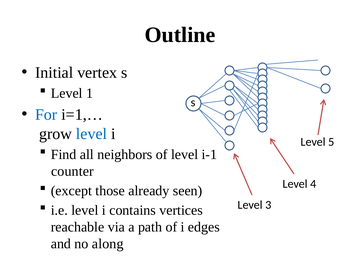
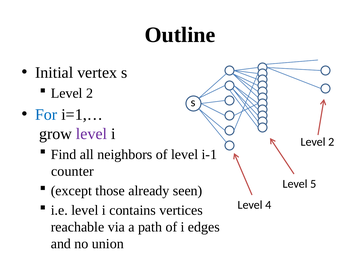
1 at (90, 93): 1 -> 2
level at (92, 134) colour: blue -> purple
5 at (331, 142): 5 -> 2
4: 4 -> 5
3: 3 -> 4
along: along -> union
